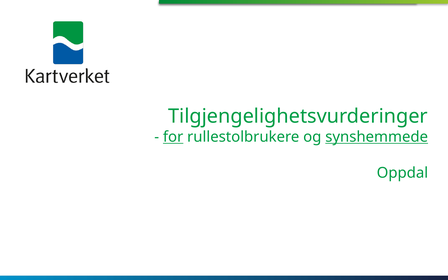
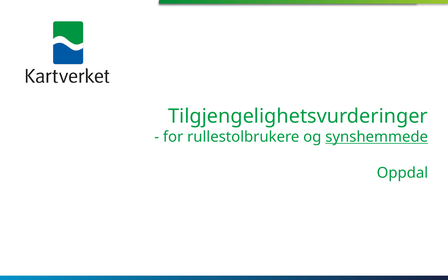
for underline: present -> none
